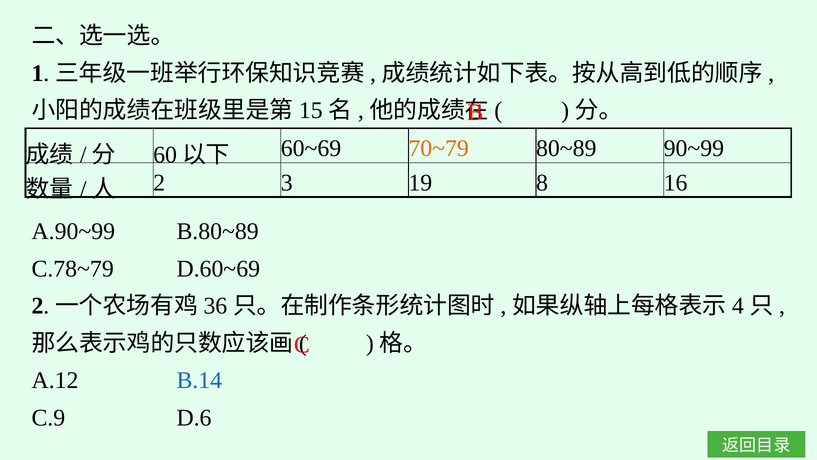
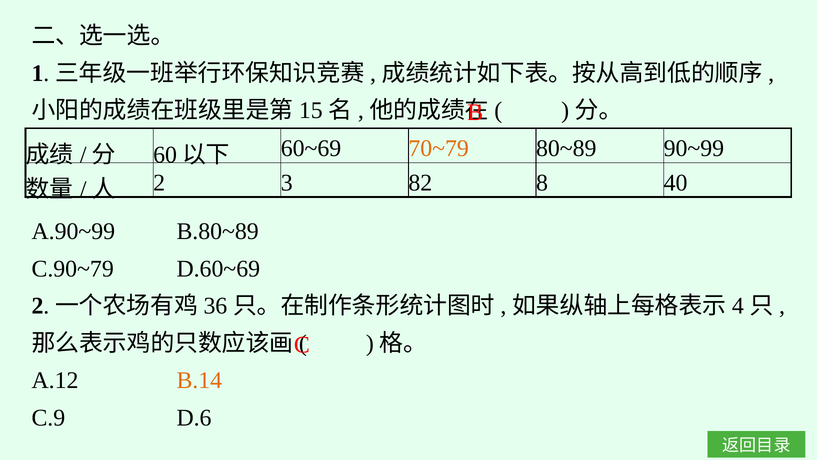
19: 19 -> 82
16: 16 -> 40
C.78~79: C.78~79 -> C.90~79
B.14 colour: blue -> orange
